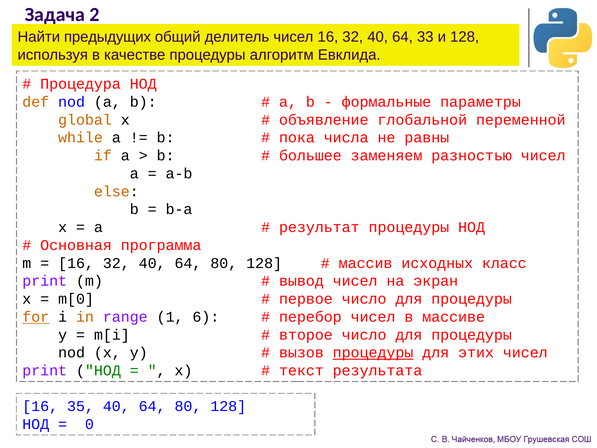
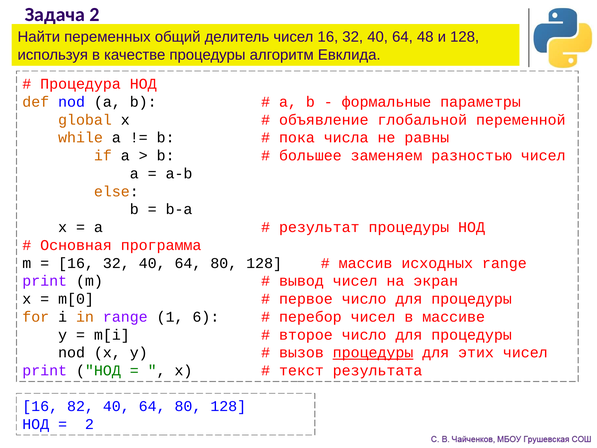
предыдущих: предыдущих -> переменных
33: 33 -> 48
исходных класс: класс -> range
for underline: present -> none
35: 35 -> 82
0 at (89, 424): 0 -> 2
